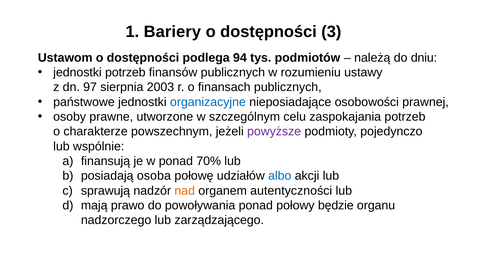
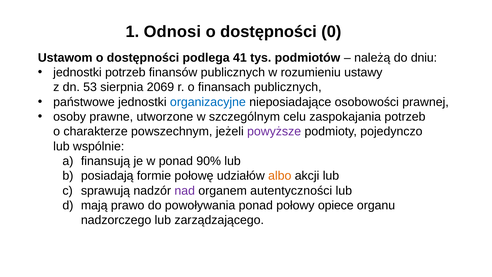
Bariery: Bariery -> Odnosi
3: 3 -> 0
94: 94 -> 41
97: 97 -> 53
2003: 2003 -> 2069
70%: 70% -> 90%
osoba: osoba -> formie
albo colour: blue -> orange
nad colour: orange -> purple
będzie: będzie -> opiece
